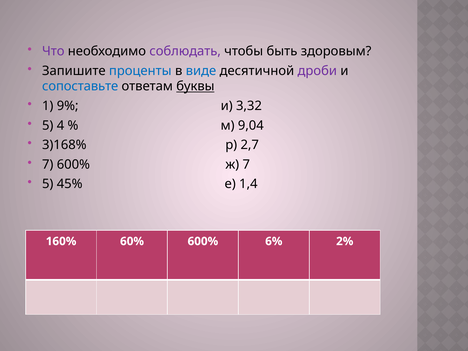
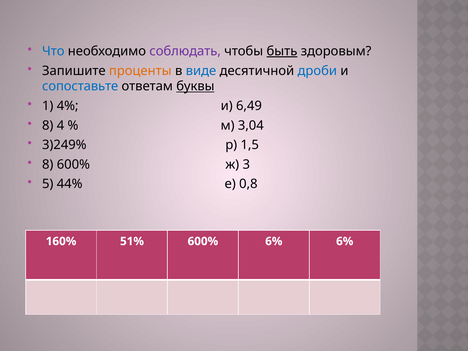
Что colour: purple -> blue
быть underline: none -> present
проценты colour: blue -> orange
дроби colour: purple -> blue
9%: 9% -> 4%
3,32: 3,32 -> 6,49
5 at (48, 125): 5 -> 8
9,04: 9,04 -> 3,04
3)168%: 3)168% -> 3)249%
2,7: 2,7 -> 1,5
7 at (48, 164): 7 -> 8
ж 7: 7 -> 3
45%: 45% -> 44%
1,4: 1,4 -> 0,8
60%: 60% -> 51%
6% 2%: 2% -> 6%
